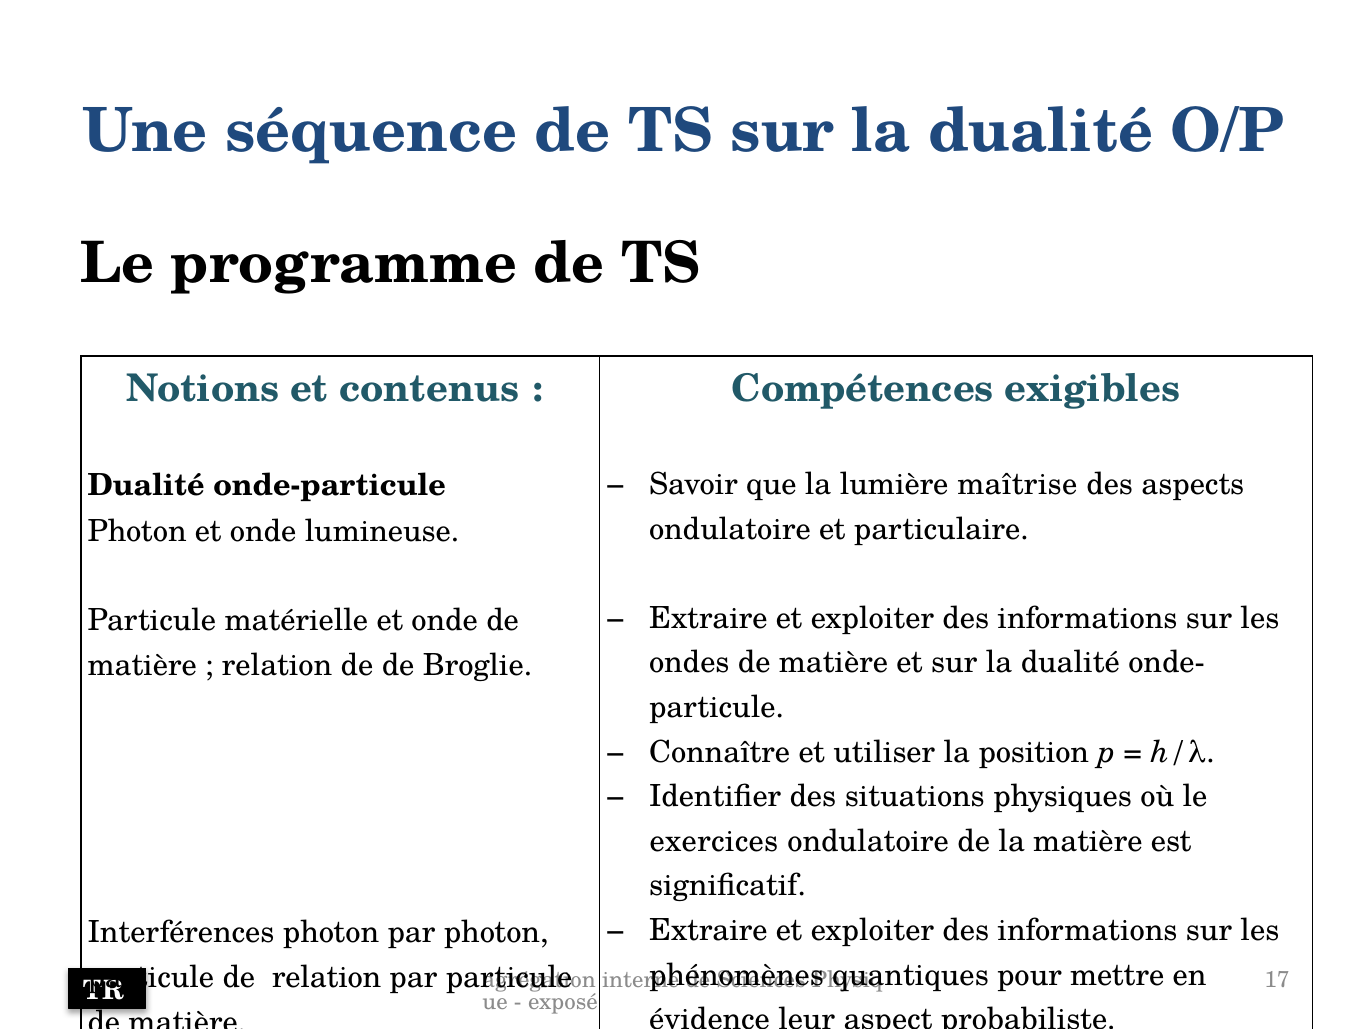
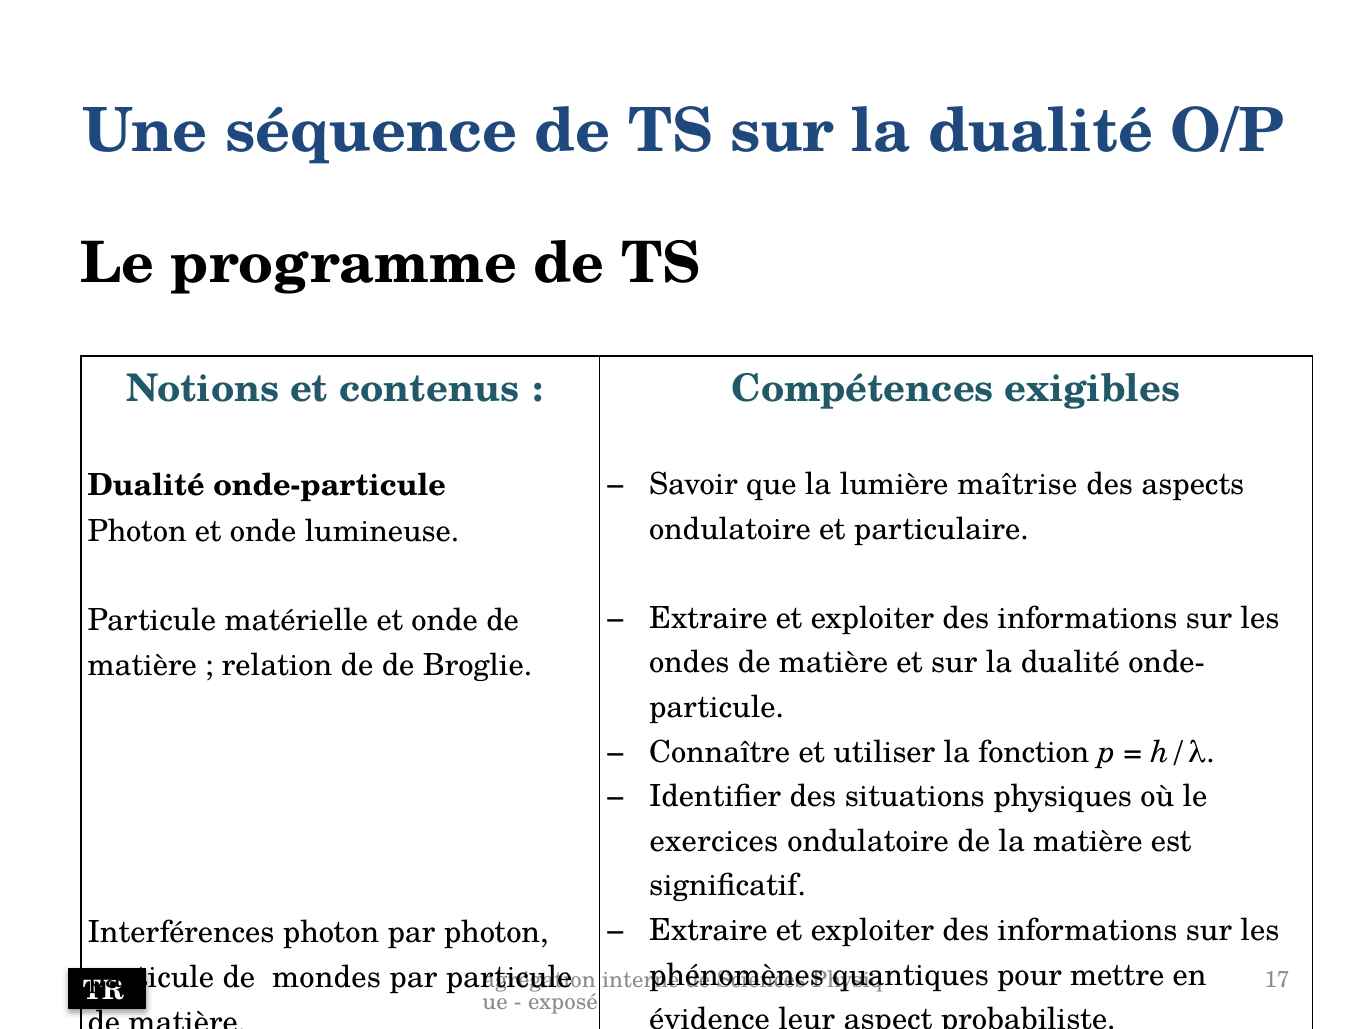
position: position -> fonction
de relation: relation -> mondes
